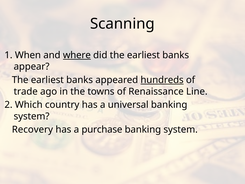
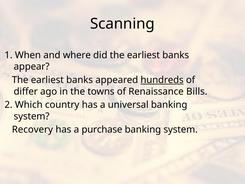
where underline: present -> none
trade: trade -> differ
Line: Line -> Bills
